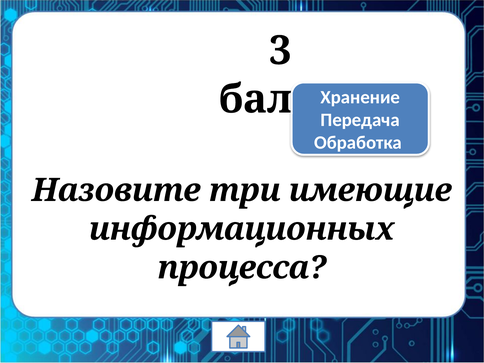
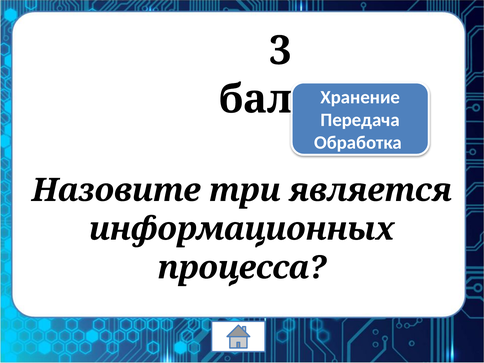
имеющие: имеющие -> является
